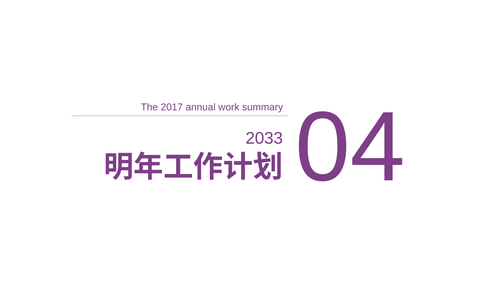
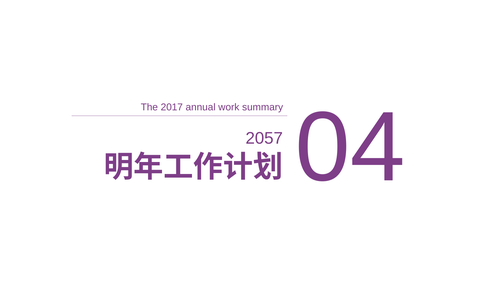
2033: 2033 -> 2057
